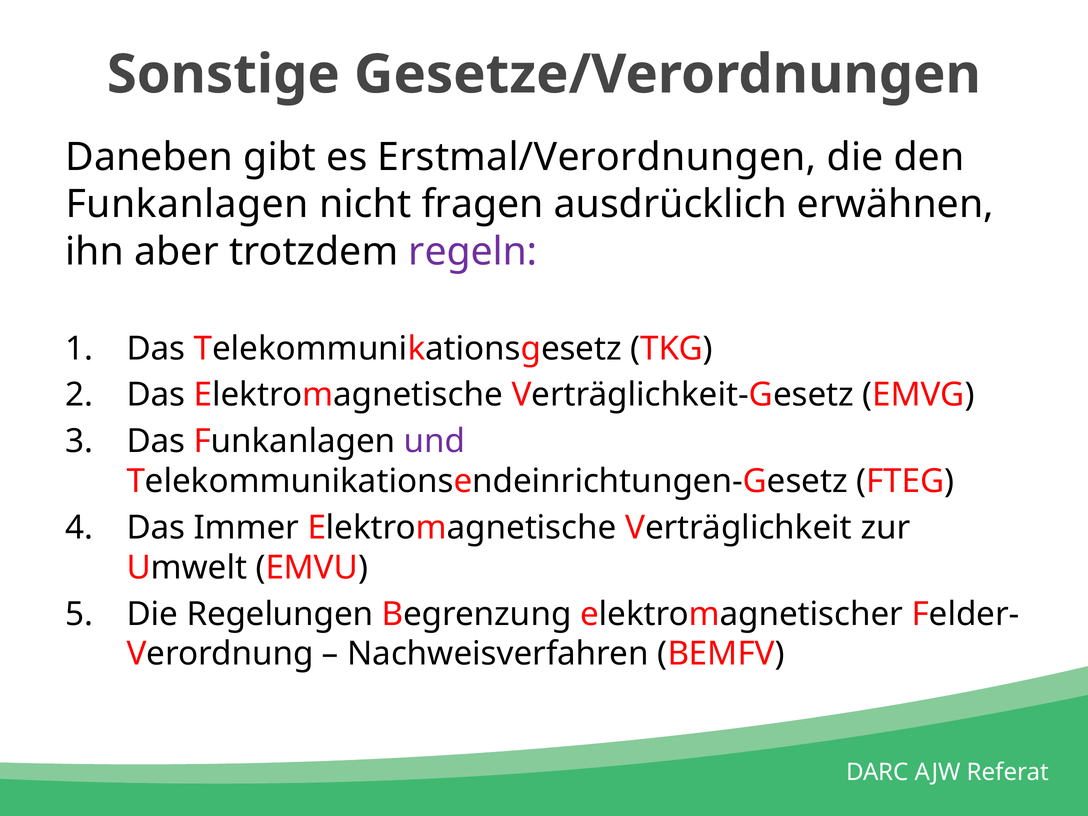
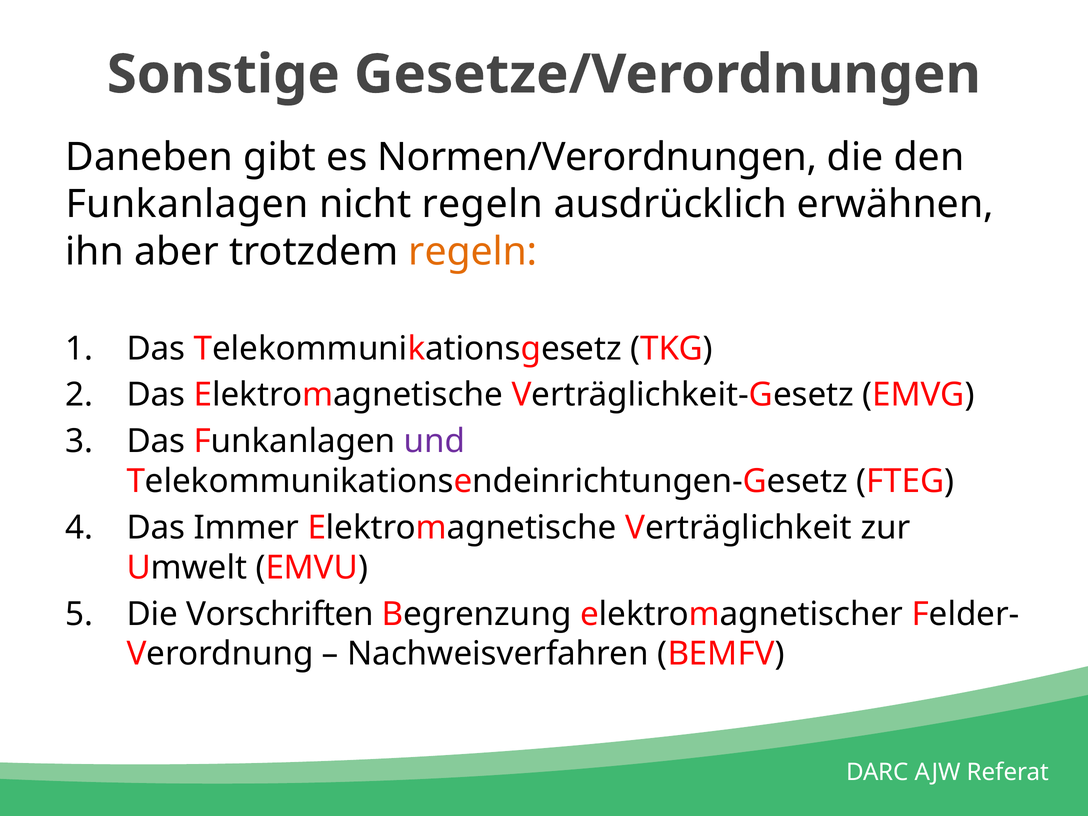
Erstmal/Verordnungen: Erstmal/Verordnungen -> Normen/Verordnungen
nicht fragen: fragen -> regeln
regeln at (473, 252) colour: purple -> orange
Regelungen: Regelungen -> Vorschriften
